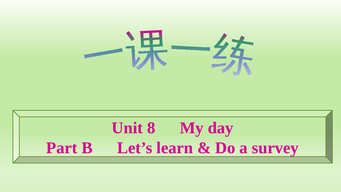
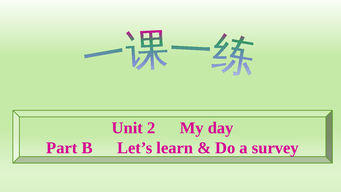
8: 8 -> 2
